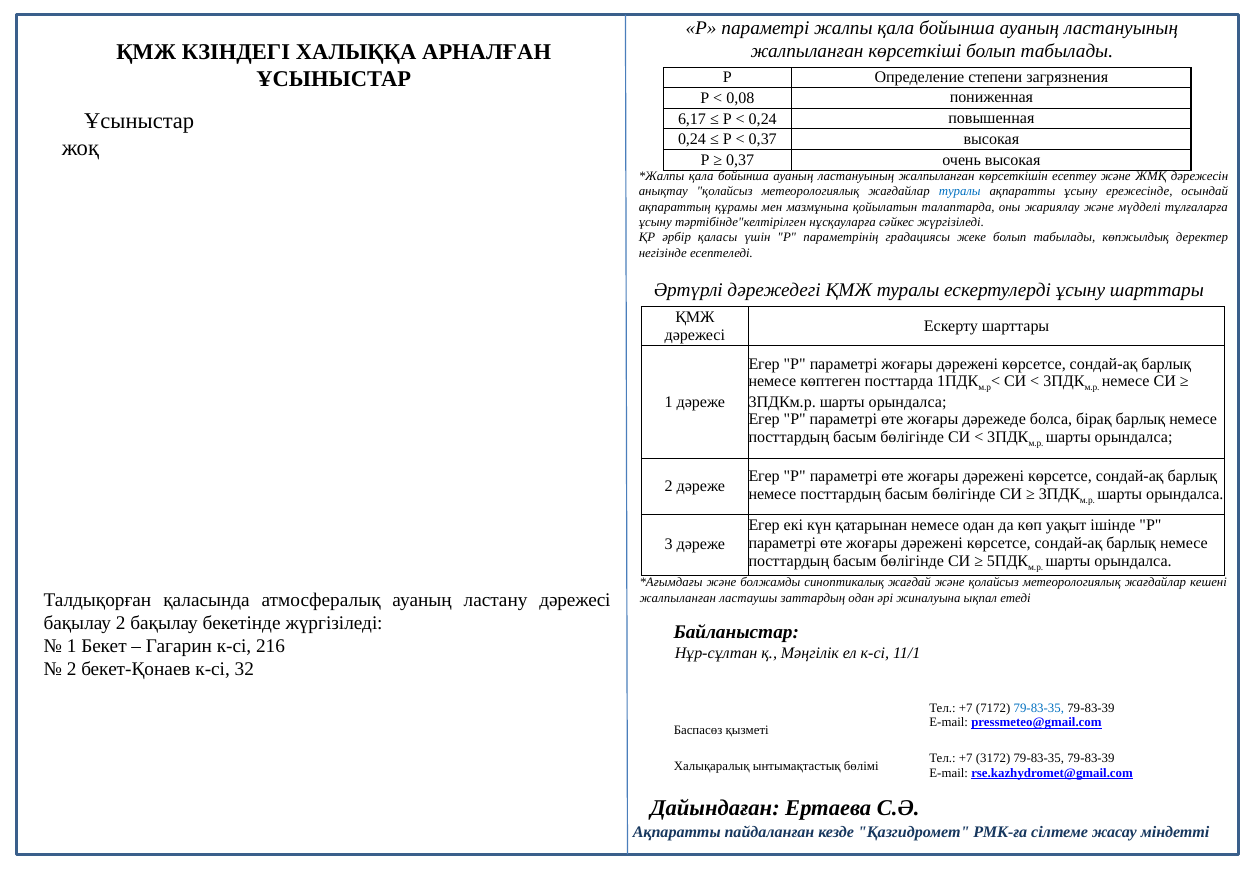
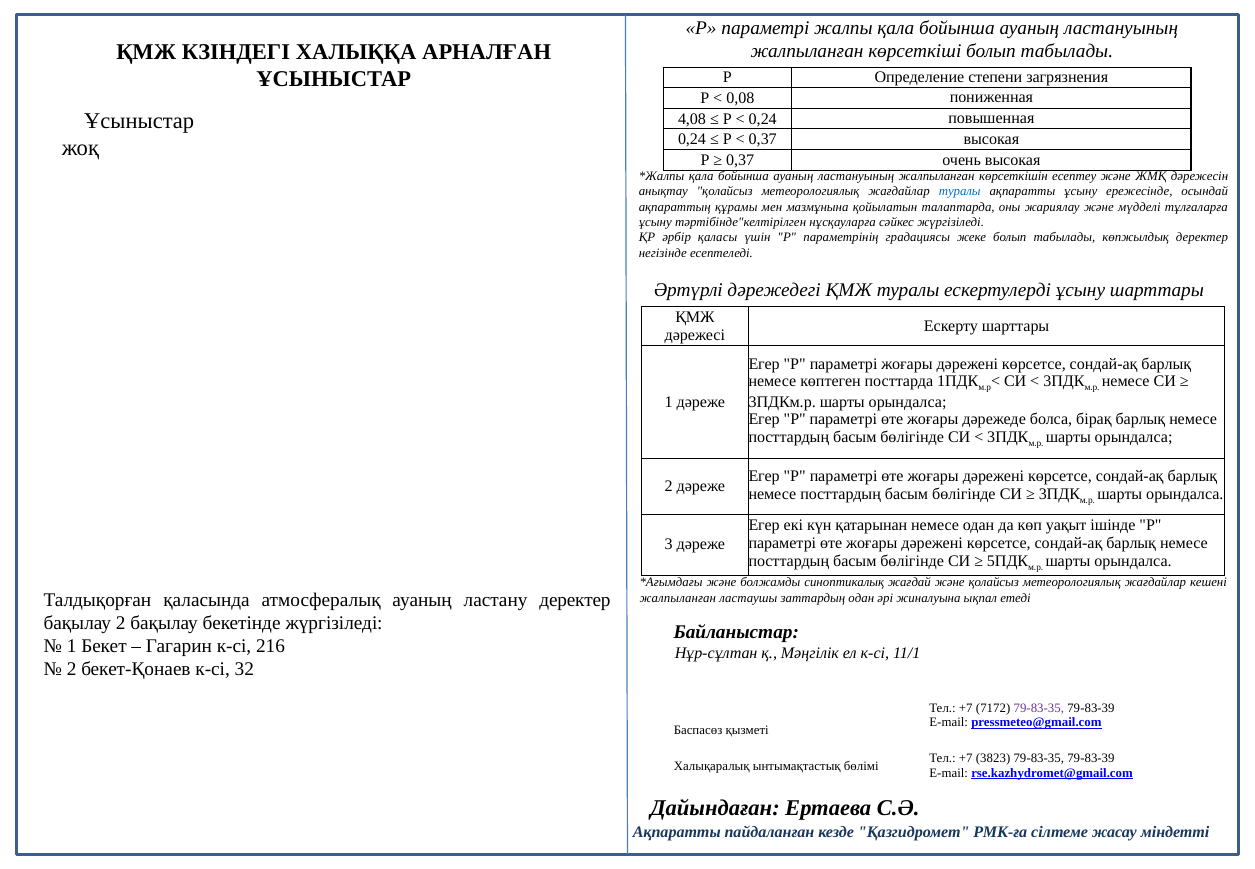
6,17: 6,17 -> 4,08
ластану дәрежесі: дәрежесі -> деректер
79-83-35 at (1039, 708) colour: blue -> purple
3172: 3172 -> 3823
